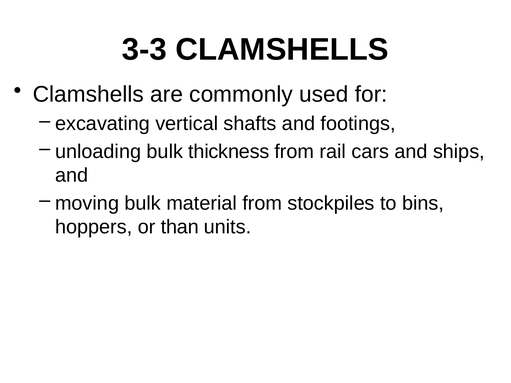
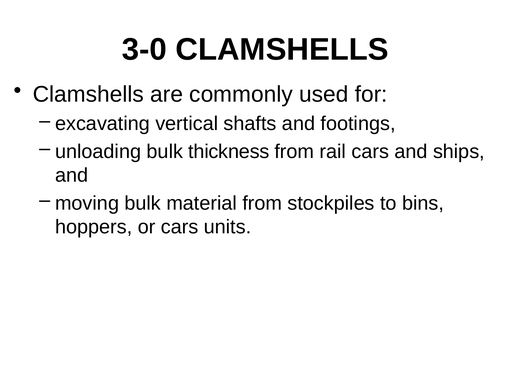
3-3: 3-3 -> 3-0
or than: than -> cars
